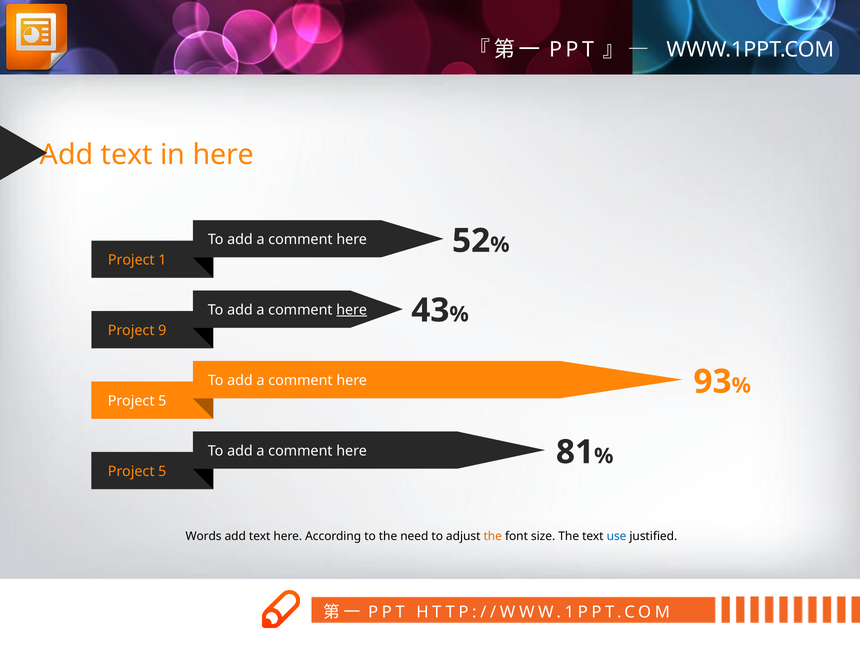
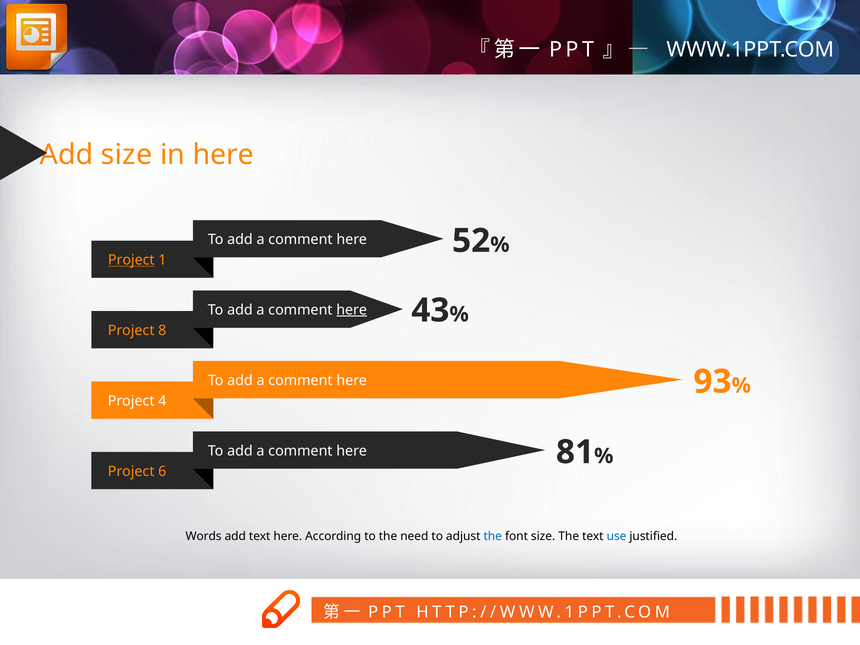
text at (127, 155): text -> size
Project at (131, 260) underline: none -> present
9: 9 -> 8
5 at (162, 401): 5 -> 4
5 at (162, 471): 5 -> 6
the at (493, 537) colour: orange -> blue
